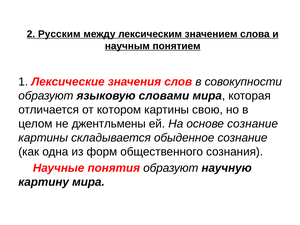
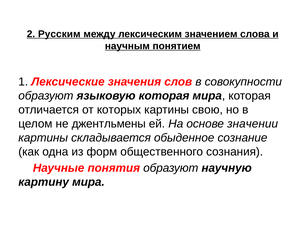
языковую словами: словами -> которая
котором: котором -> которых
основе сознание: сознание -> значении
